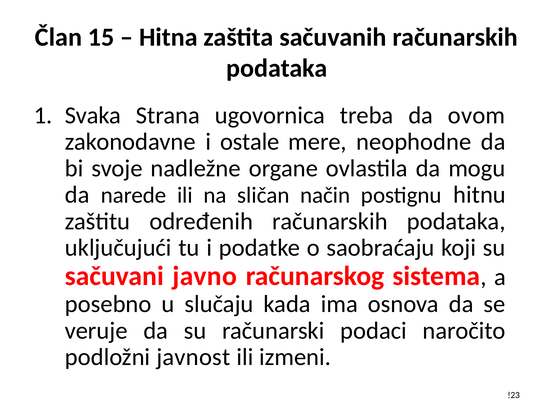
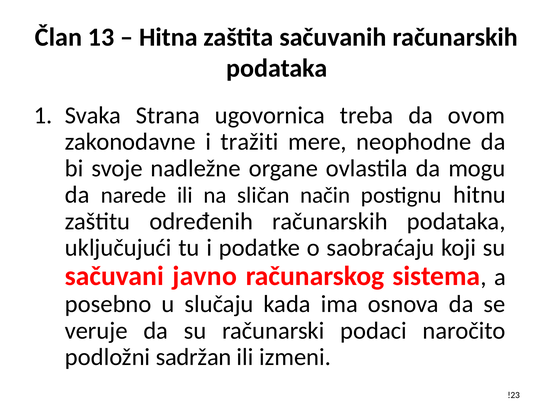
15: 15 -> 13
ostale: ostale -> tražiti
javnost: javnost -> sadržan
